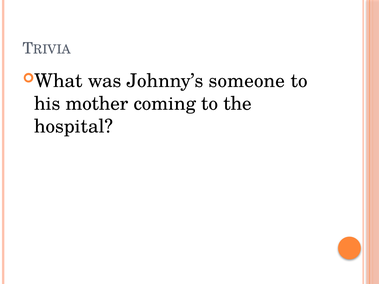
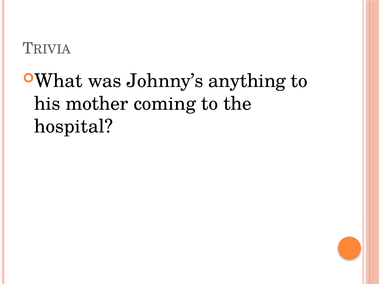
someone: someone -> anything
